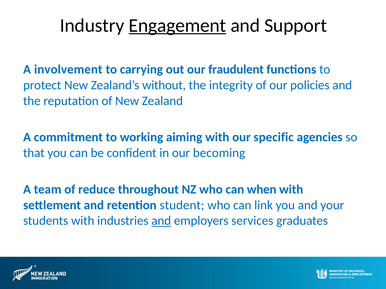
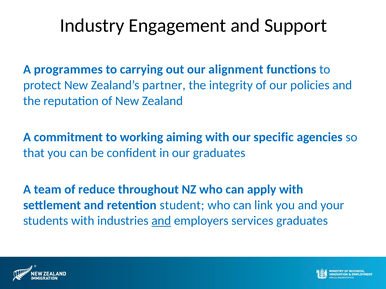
Engagement underline: present -> none
involvement: involvement -> programmes
fraudulent: fraudulent -> alignment
without: without -> partner
our becoming: becoming -> graduates
when: when -> apply
